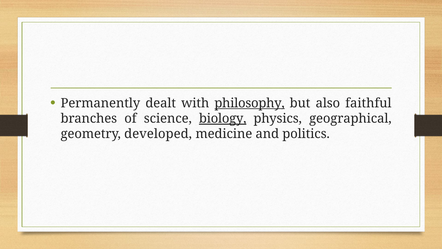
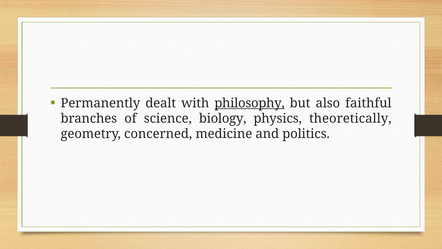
biology underline: present -> none
geographical: geographical -> theoretically
developed: developed -> concerned
